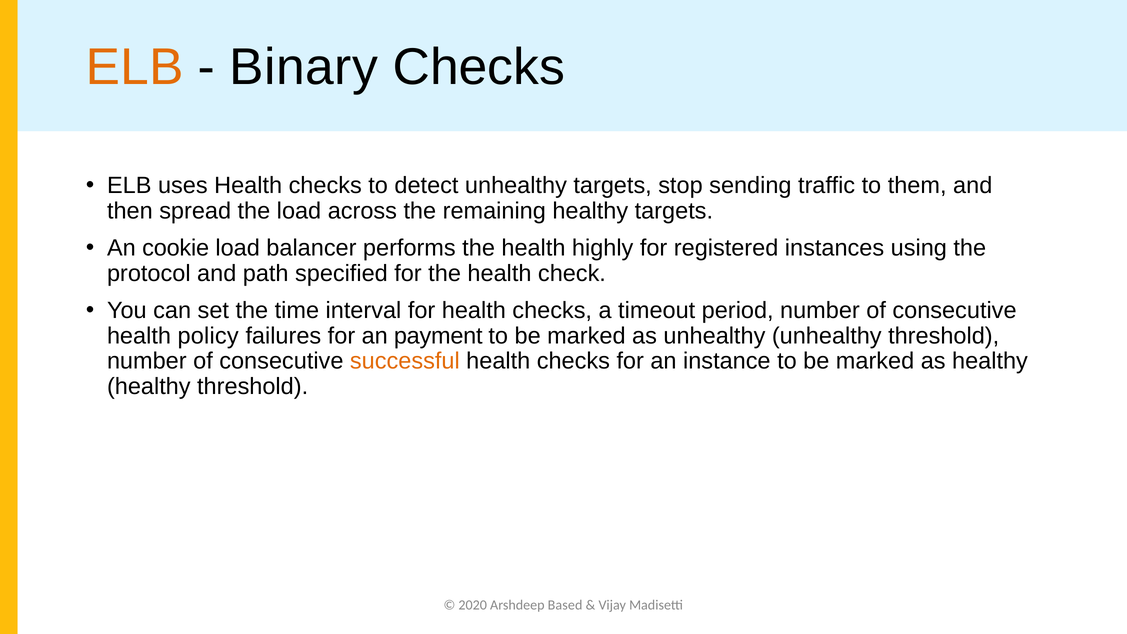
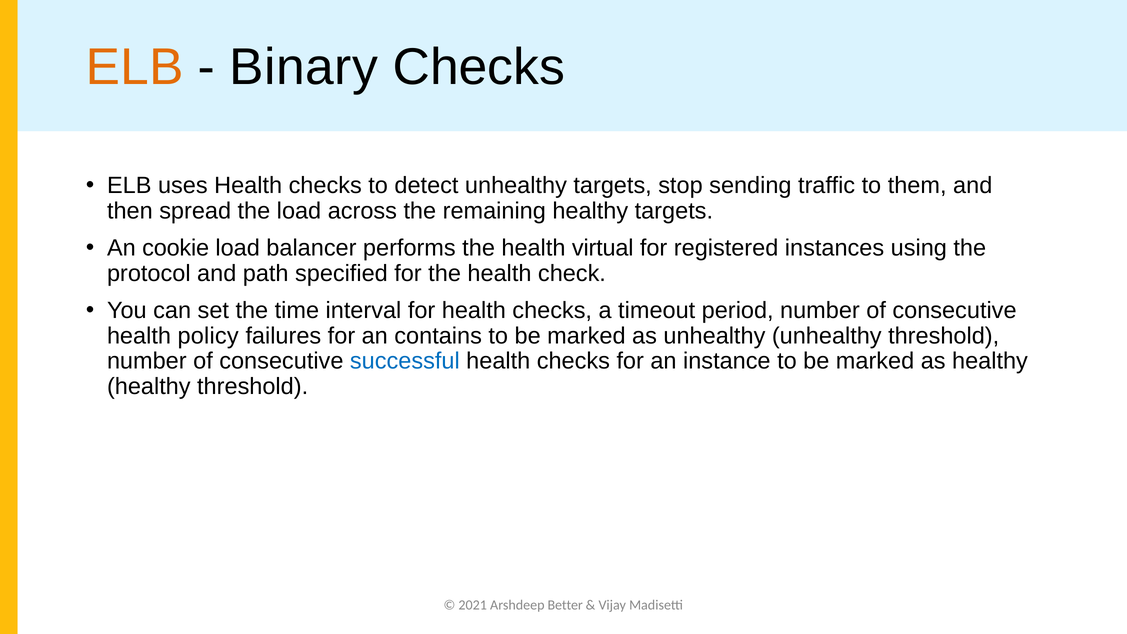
highly: highly -> virtual
payment: payment -> contains
successful colour: orange -> blue
2020: 2020 -> 2021
Based: Based -> Better
